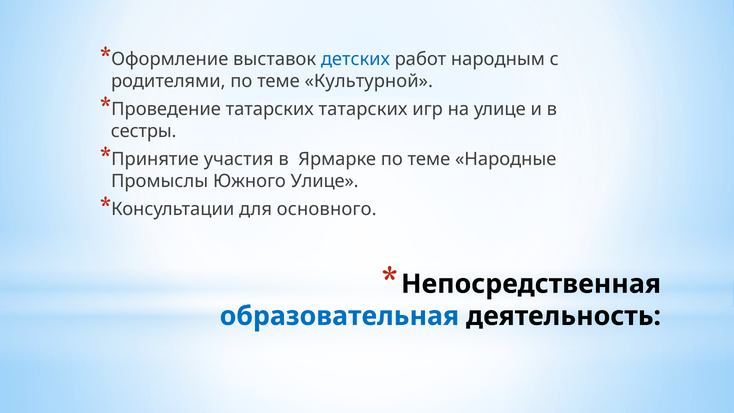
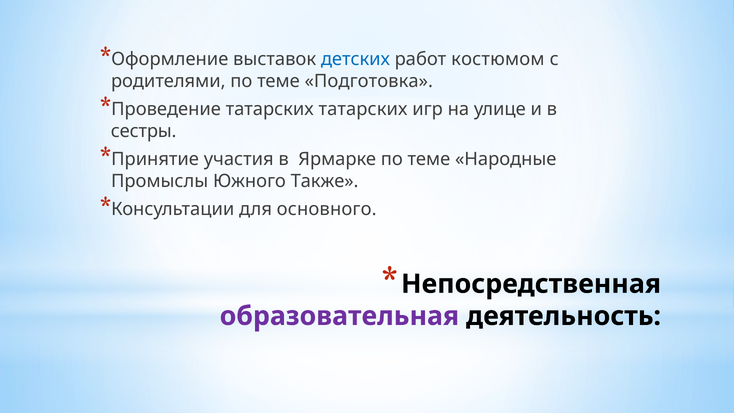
народным: народным -> костюмом
Культурной: Культурной -> Подготовка
Южного Улице: Улице -> Также
образовательная colour: blue -> purple
